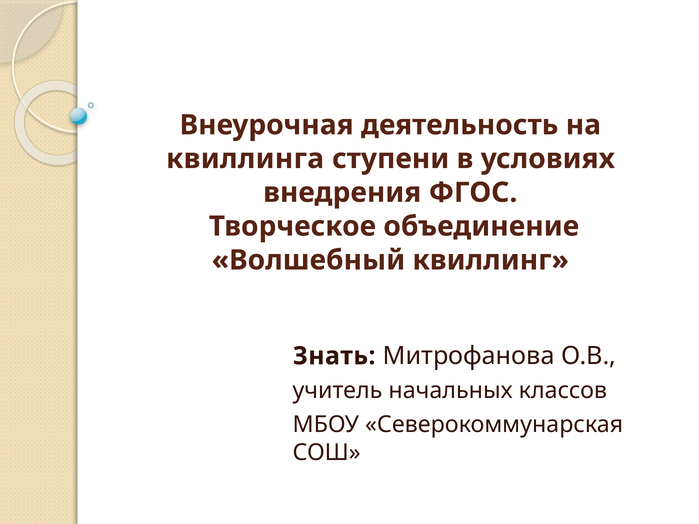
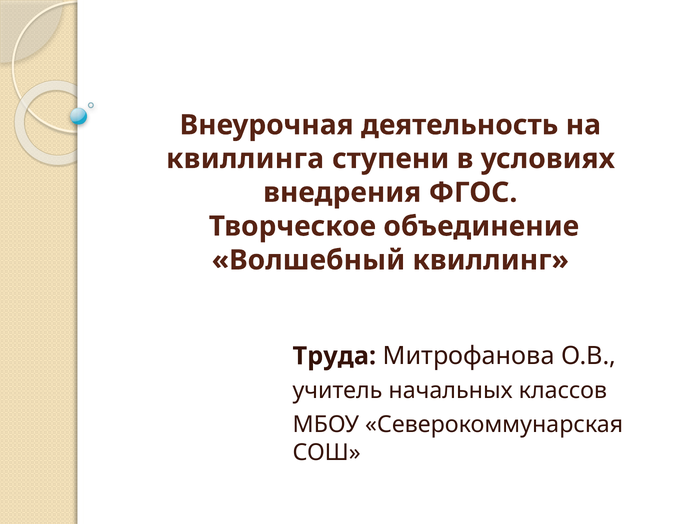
Знать: Знать -> Труда
